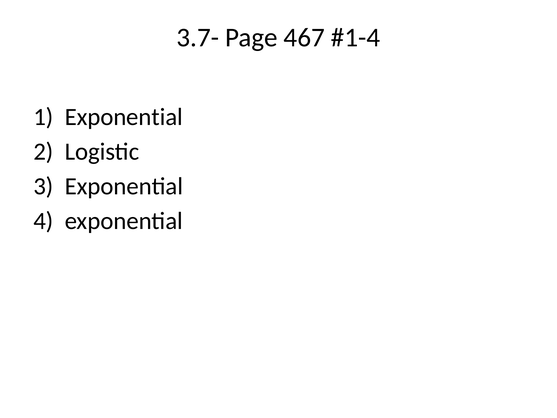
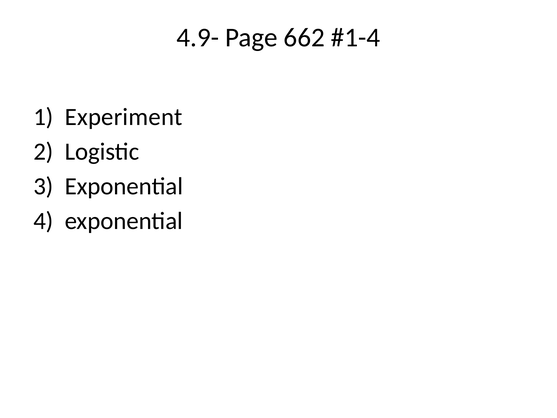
3.7-: 3.7- -> 4.9-
467: 467 -> 662
Exponential at (124, 117): Exponential -> Experiment
